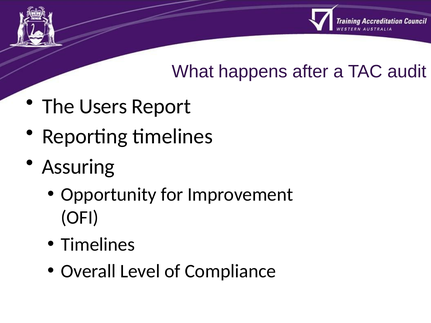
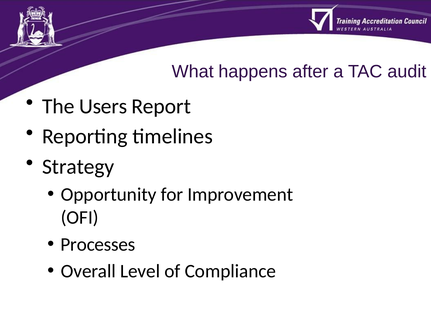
Assuring: Assuring -> Strategy
Timelines at (98, 245): Timelines -> Processes
